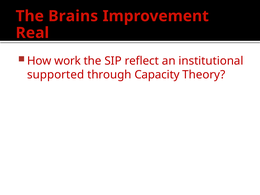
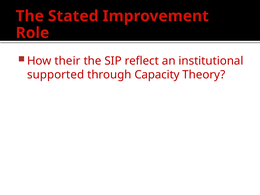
Brains: Brains -> Stated
Real: Real -> Role
work: work -> their
